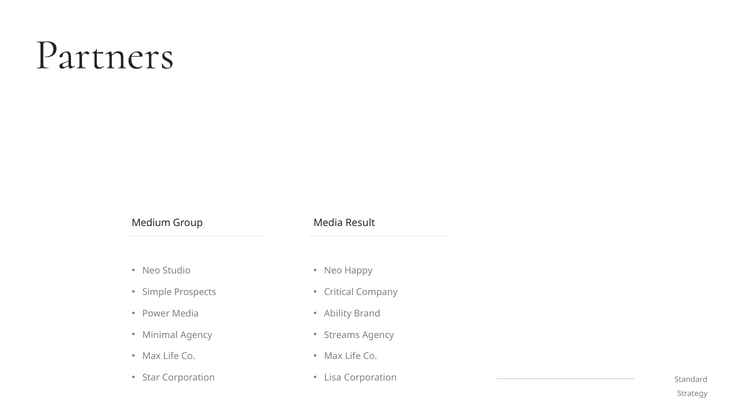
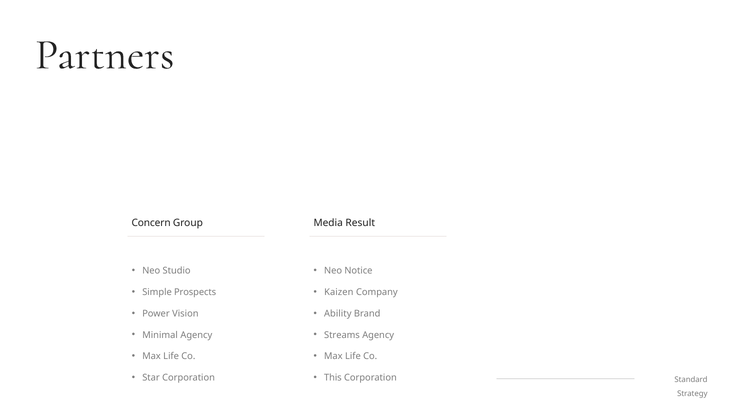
Medium: Medium -> Concern
Happy: Happy -> Notice
Critical: Critical -> Kaizen
Power Media: Media -> Vision
Lisa: Lisa -> This
